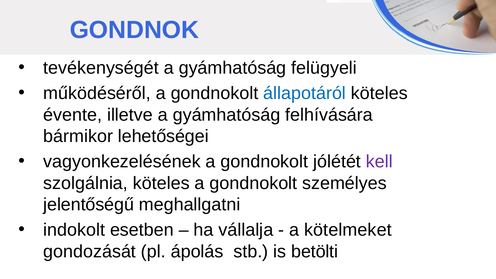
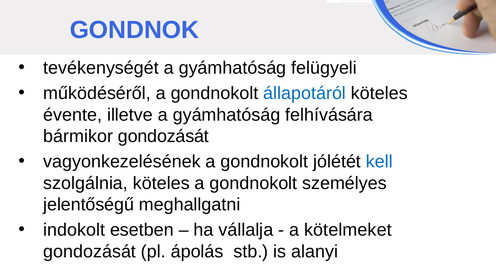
bármikor lehetőségei: lehetőségei -> gondozását
kell colour: purple -> blue
betölti: betölti -> alanyi
